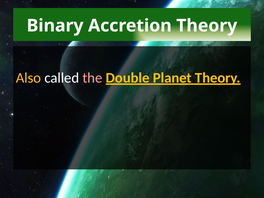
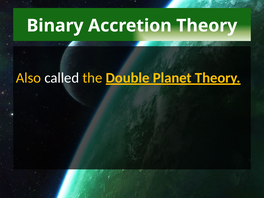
the colour: pink -> yellow
